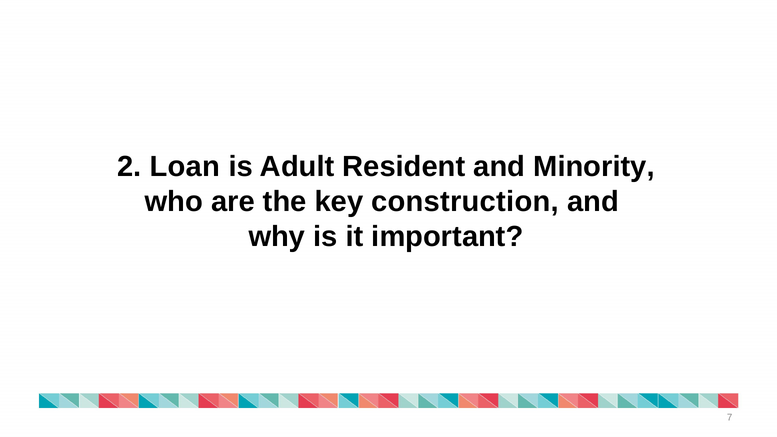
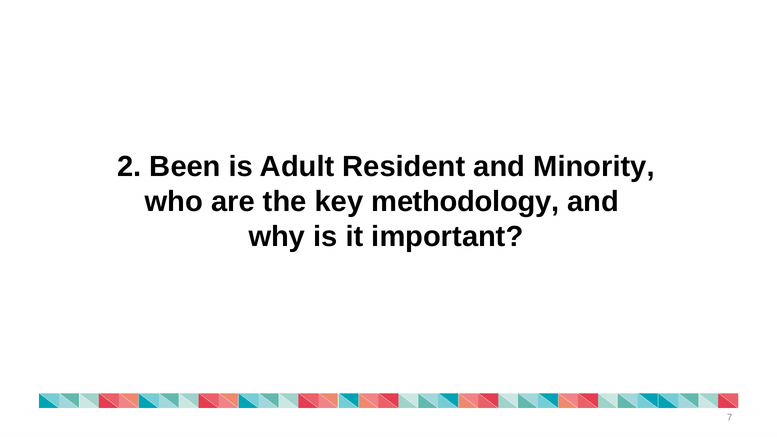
Loan: Loan -> Been
construction: construction -> methodology
